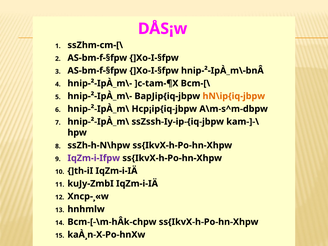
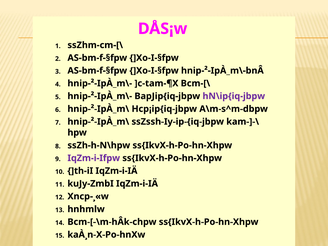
hN\ip{iq-jbpw colour: orange -> purple
